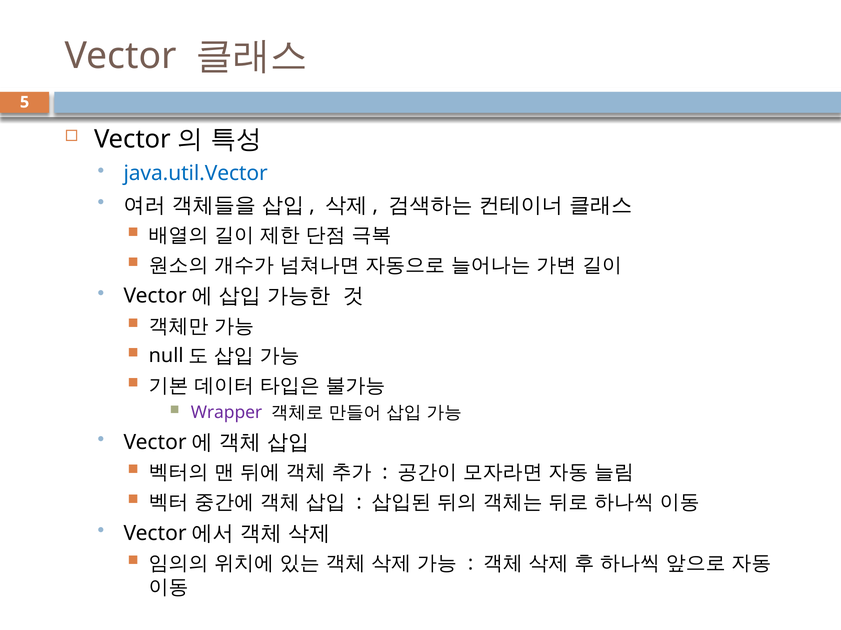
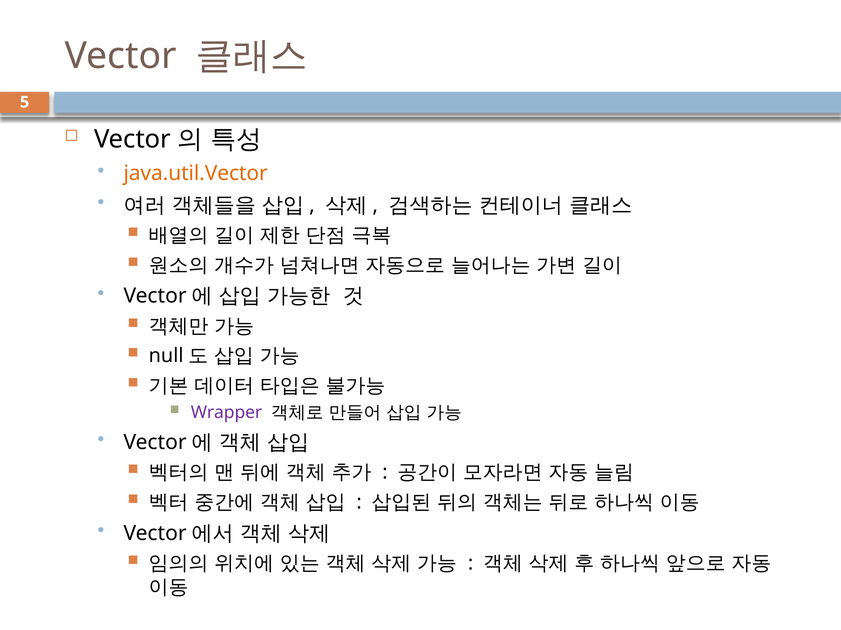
java.util.Vector colour: blue -> orange
